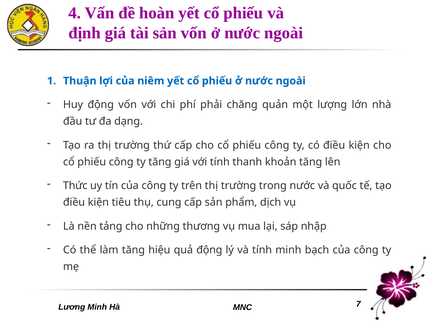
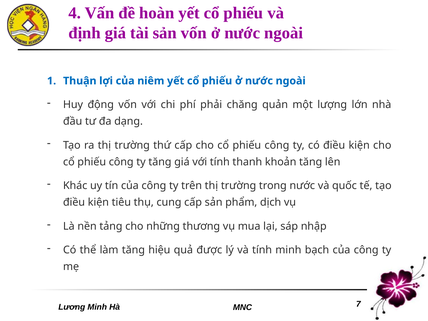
Thức: Thức -> Khác
quả động: động -> được
